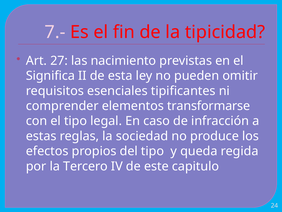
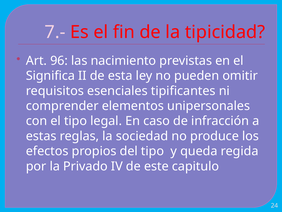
27: 27 -> 96
transformarse: transformarse -> unipersonales
Tercero: Tercero -> Privado
